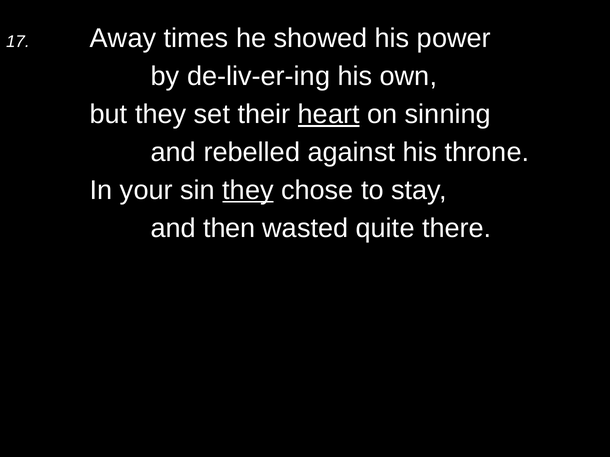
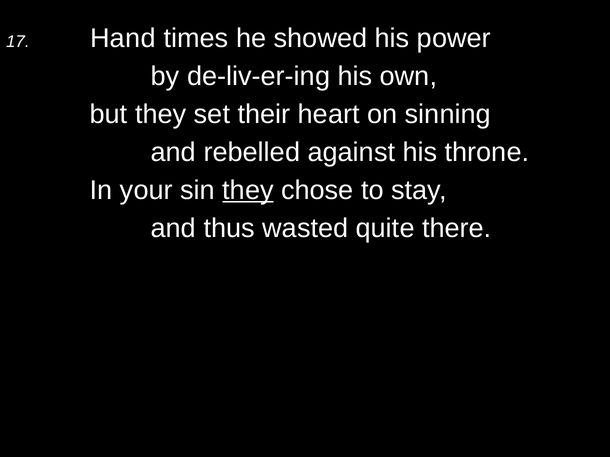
Away: Away -> Hand
heart underline: present -> none
then: then -> thus
